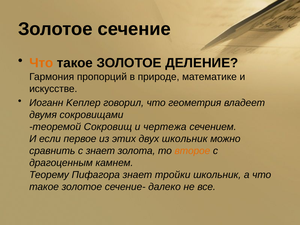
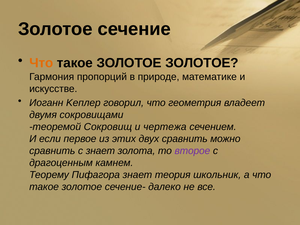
ЗОЛОТОЕ ДЕЛЕНИЕ: ДЕЛЕНИЕ -> ЗОЛОТОЕ
двух школьник: школьник -> сравнить
второе colour: orange -> purple
тройки: тройки -> теория
